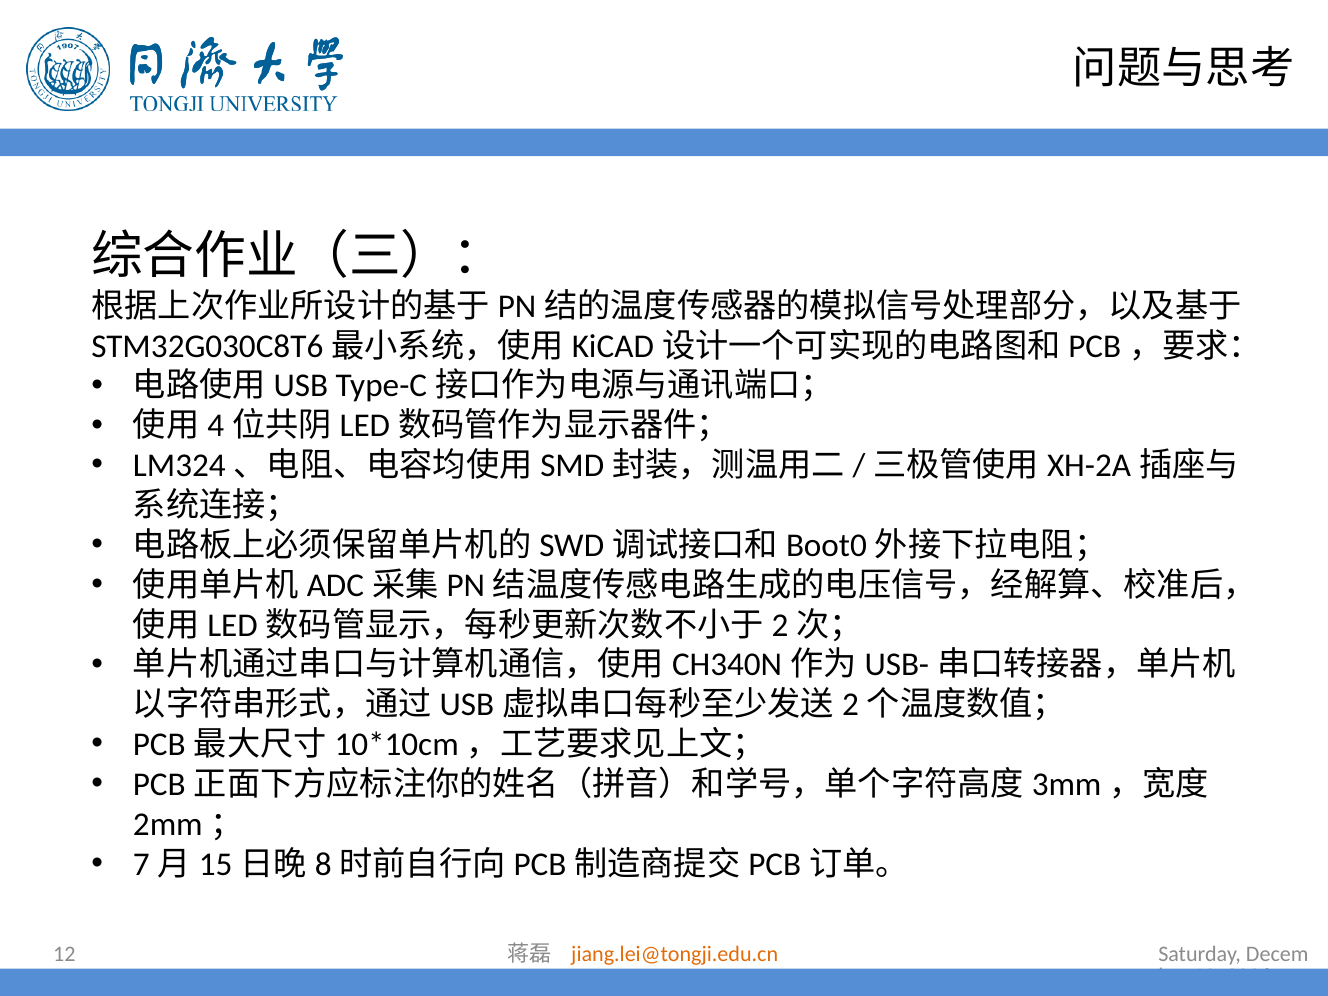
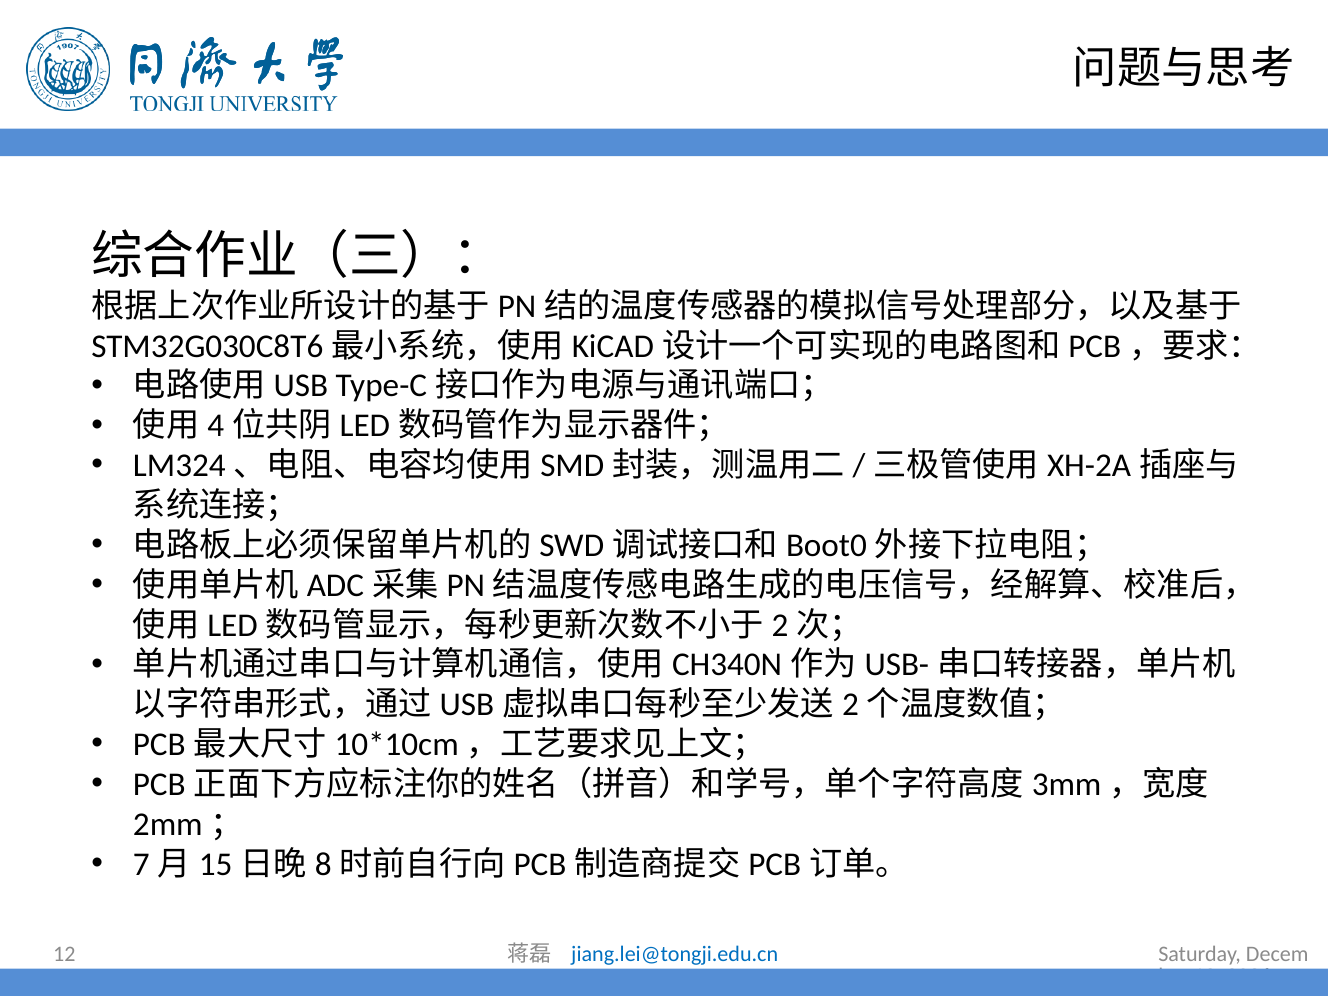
jiang.lei@tongji.edu.cn colour: orange -> blue
